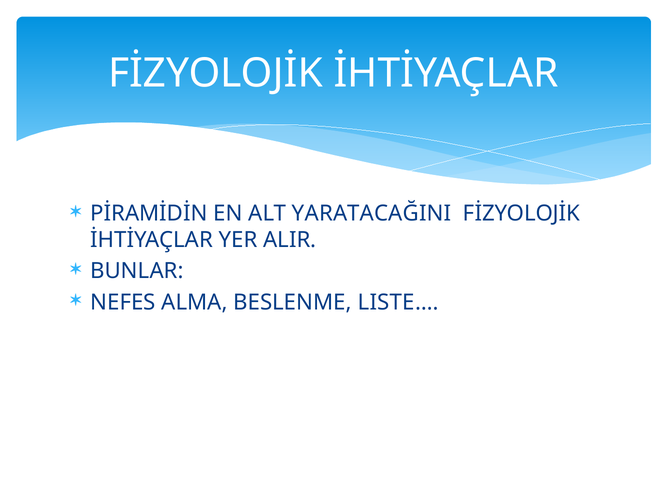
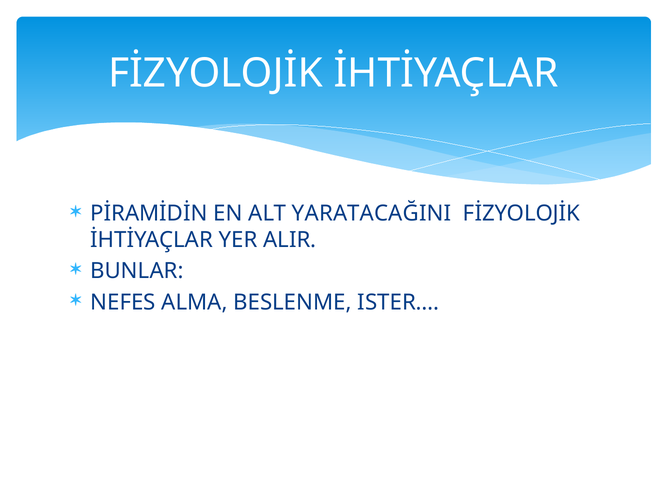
LISTE…: LISTE… -> ISTER…
